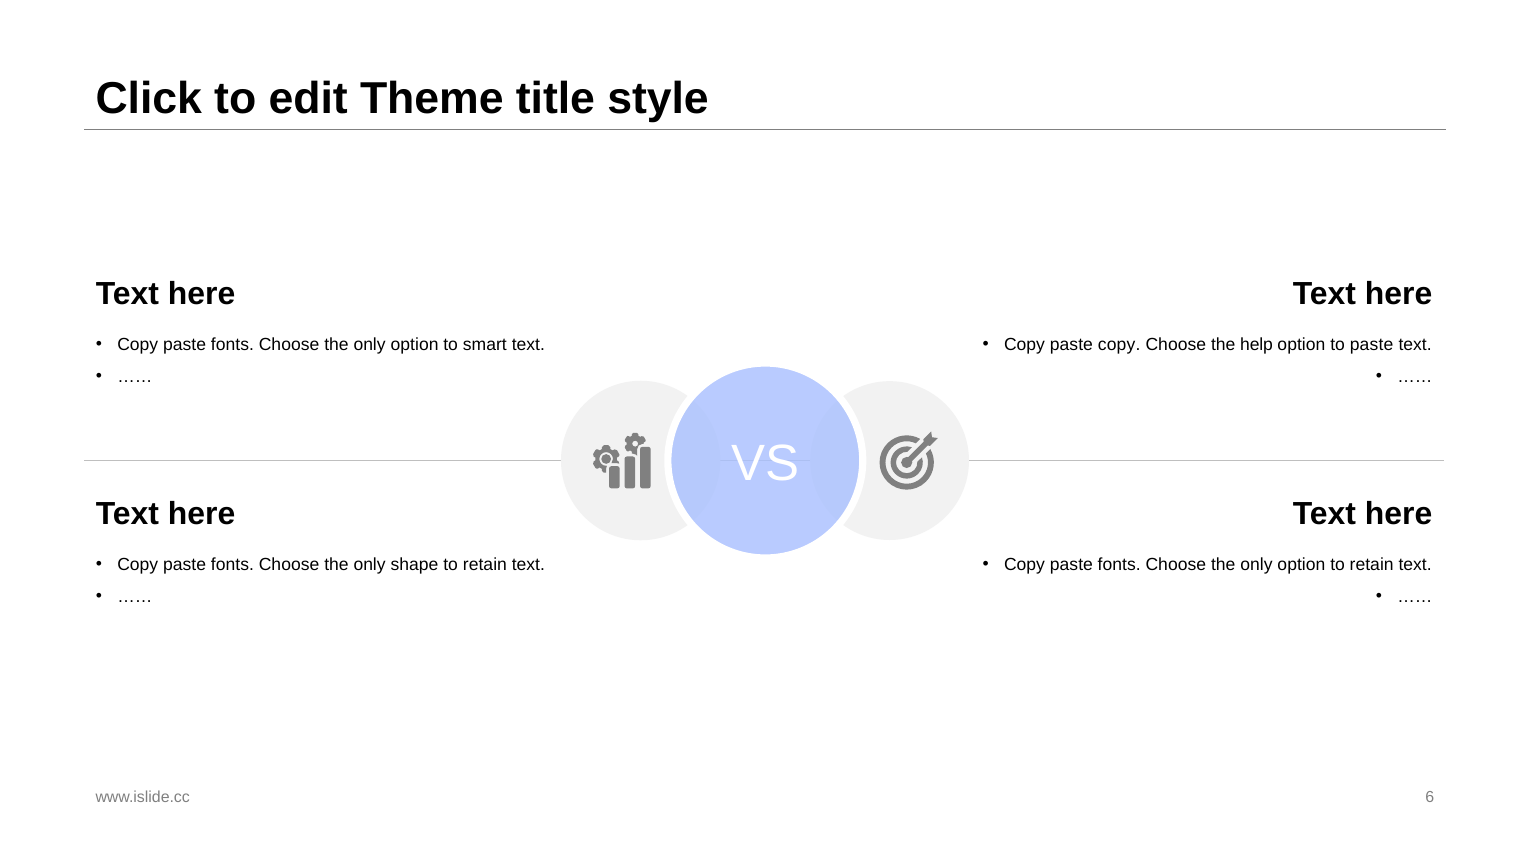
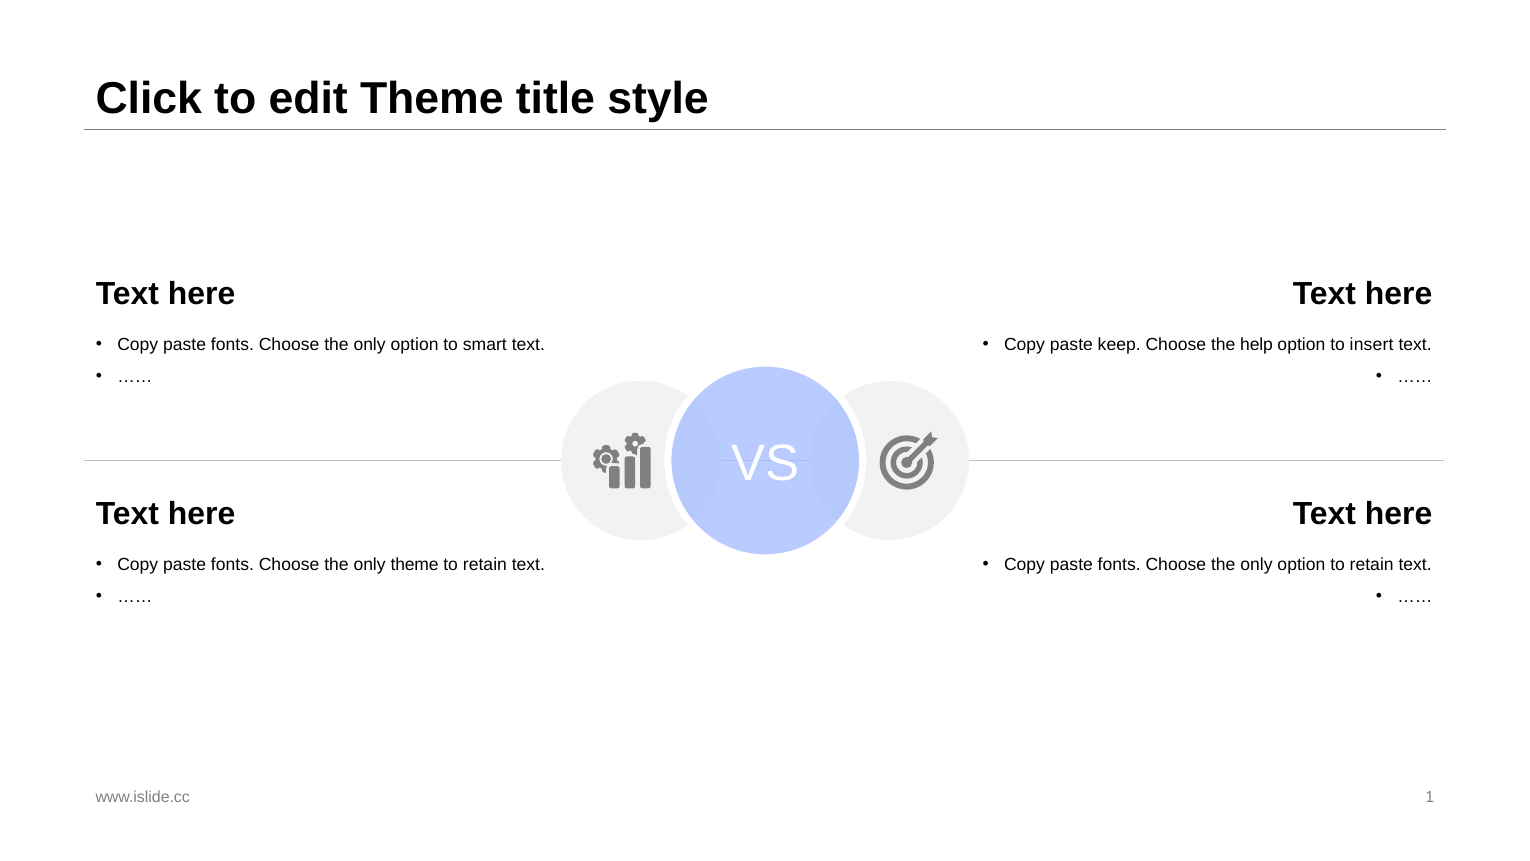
paste copy: copy -> keep
to paste: paste -> insert
only shape: shape -> theme
6: 6 -> 1
